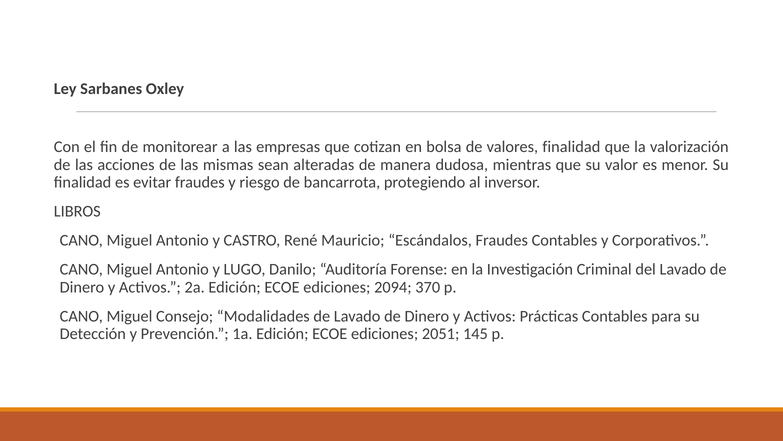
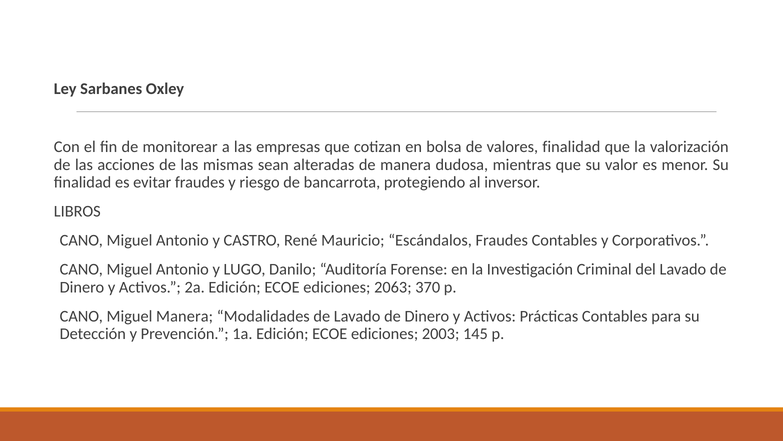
2094: 2094 -> 2063
Miguel Consejo: Consejo -> Manera
2051: 2051 -> 2003
